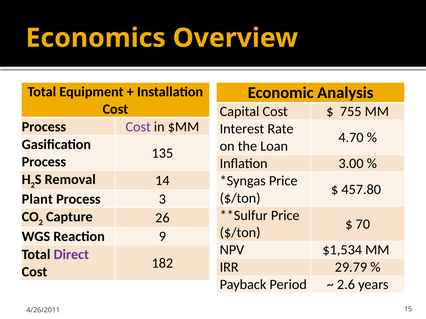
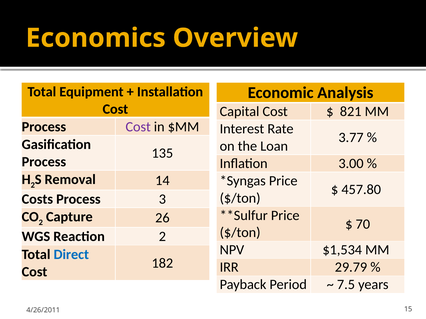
755: 755 -> 821
4.70: 4.70 -> 3.77
Plant: Plant -> Costs
Reaction 9: 9 -> 2
Direct colour: purple -> blue
2.6: 2.6 -> 7.5
